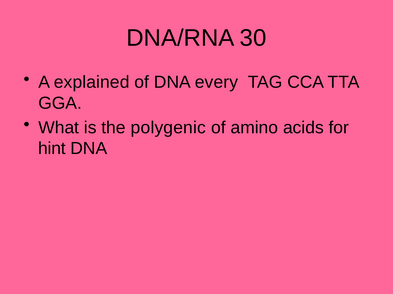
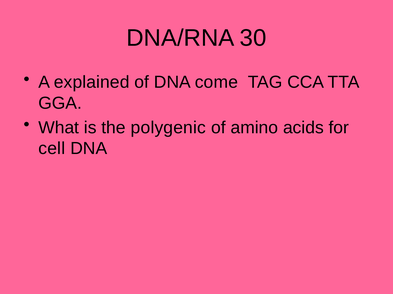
every: every -> come
hint: hint -> cell
